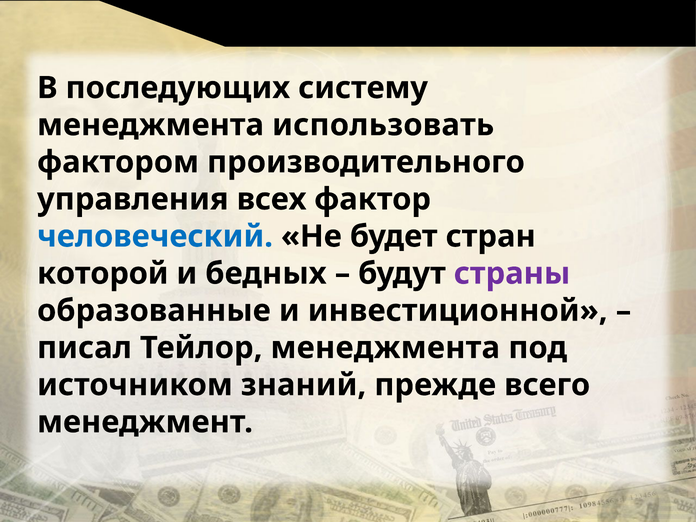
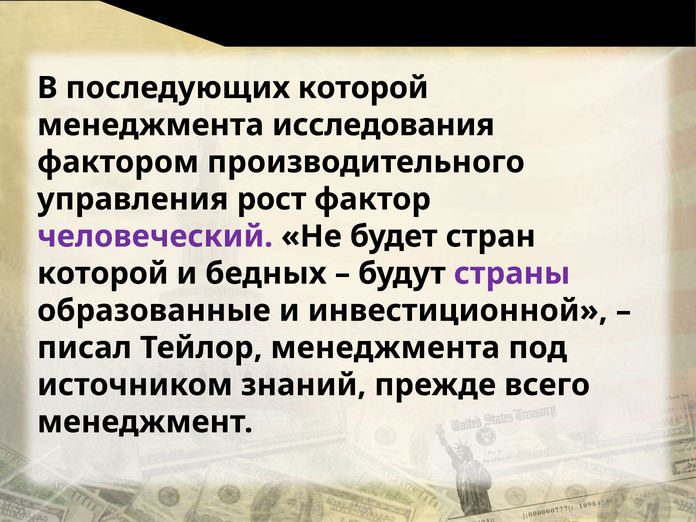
последующих систему: систему -> которой
использовать: использовать -> исследования
всех: всех -> рост
человеческий colour: blue -> purple
